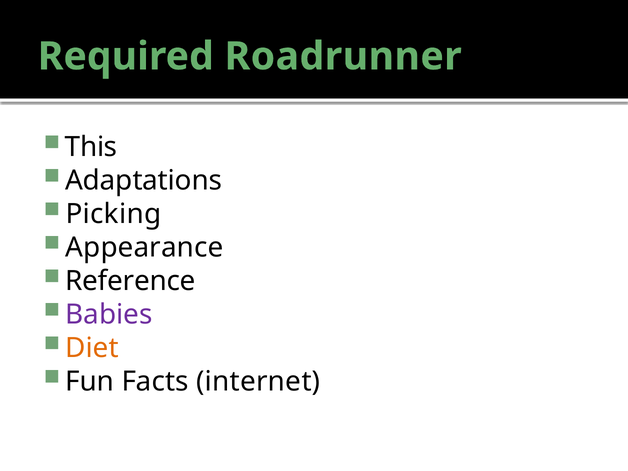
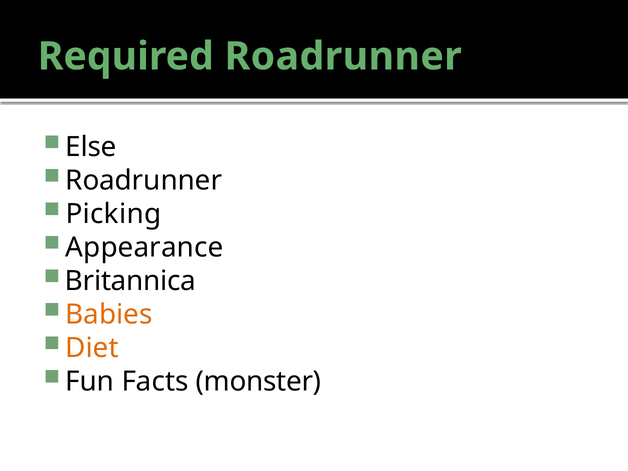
This: This -> Else
Adaptations at (144, 180): Adaptations -> Roadrunner
Reference: Reference -> Britannica
Babies colour: purple -> orange
internet: internet -> monster
